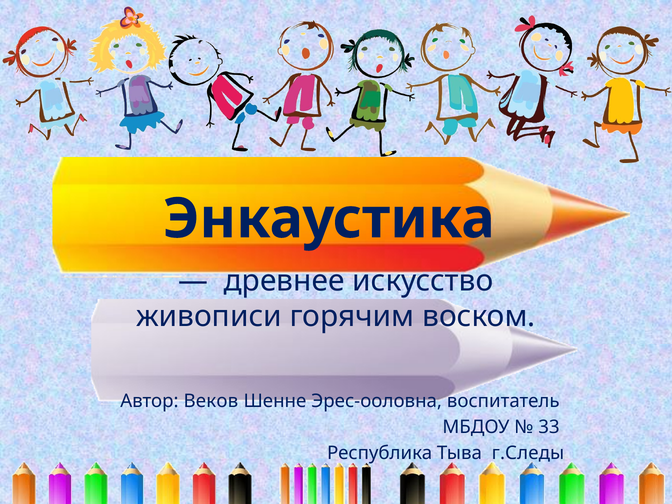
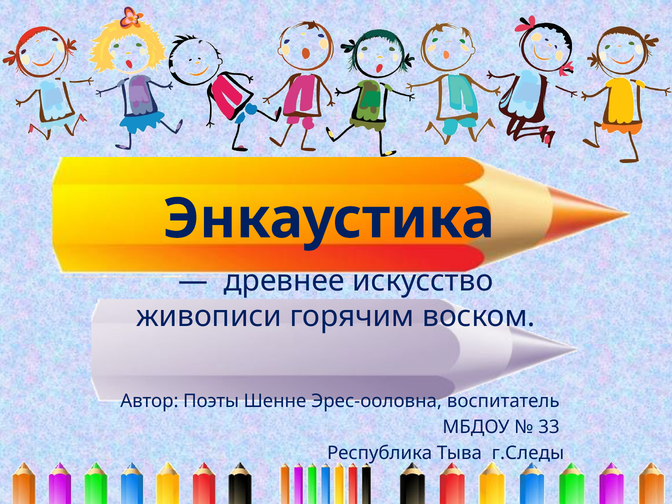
Веков: Веков -> Поэты
